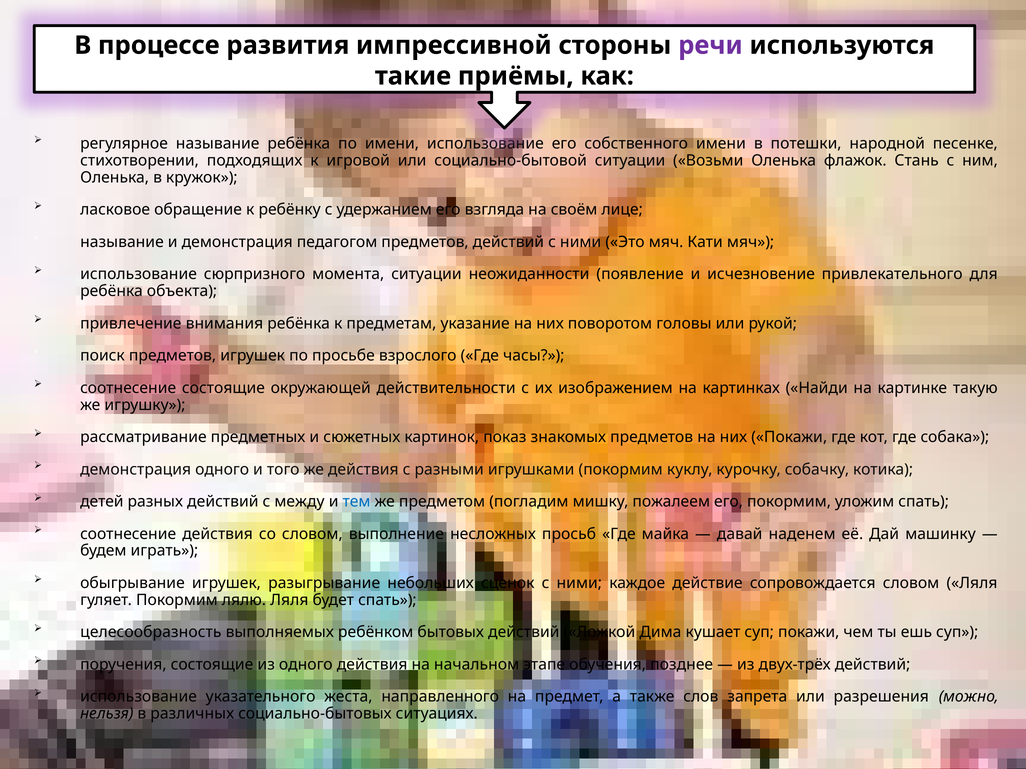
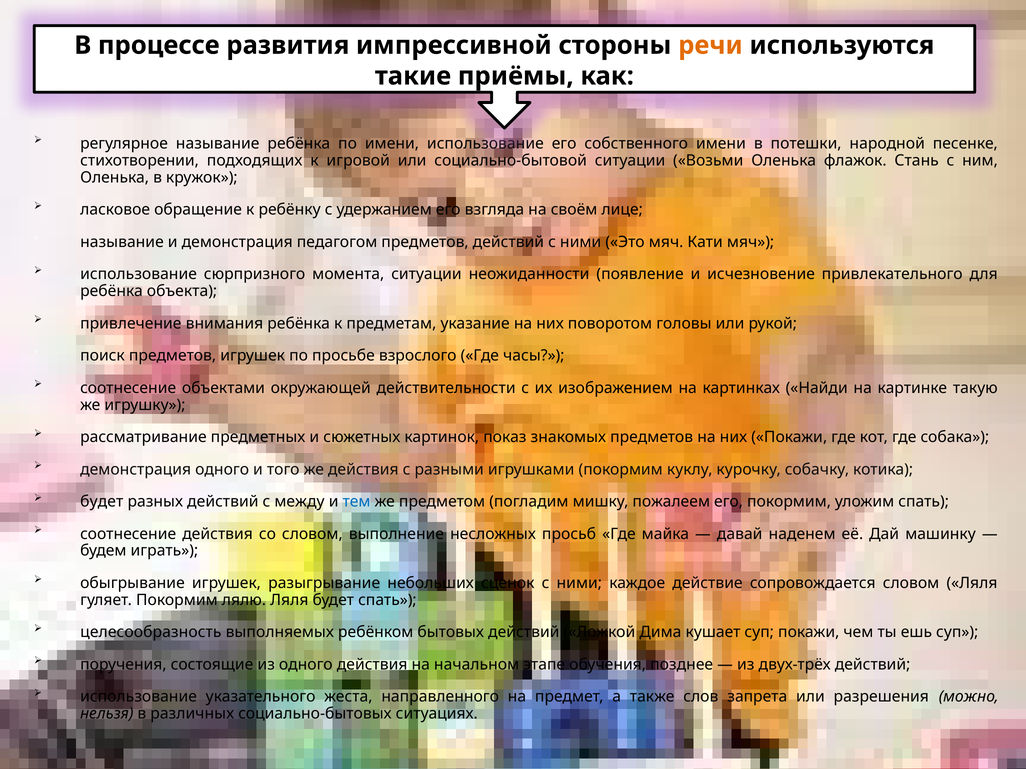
речи colour: purple -> orange
соотнесение состоящие: состоящие -> объектами
детей at (102, 502): детей -> будет
